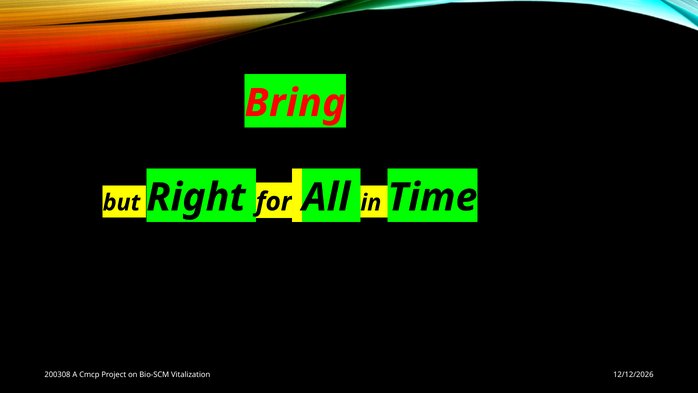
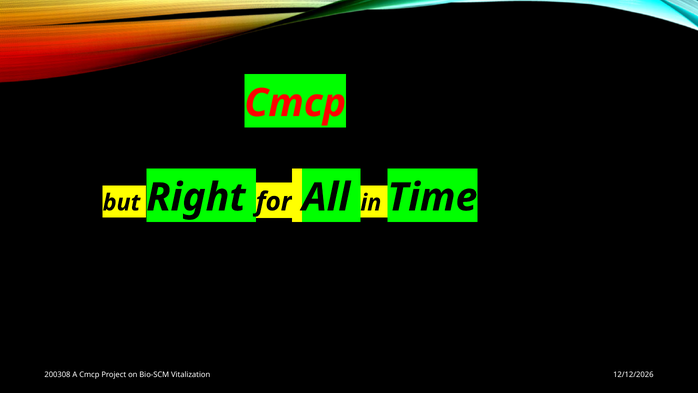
Bring at (295, 103): Bring -> Cmcp
